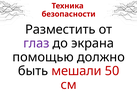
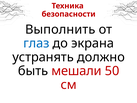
Разместить: Разместить -> Выполнить
глаз colour: purple -> blue
помощью: помощью -> устранять
